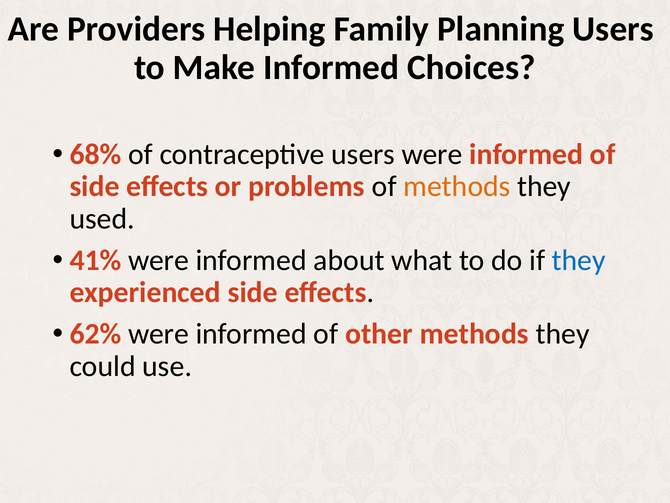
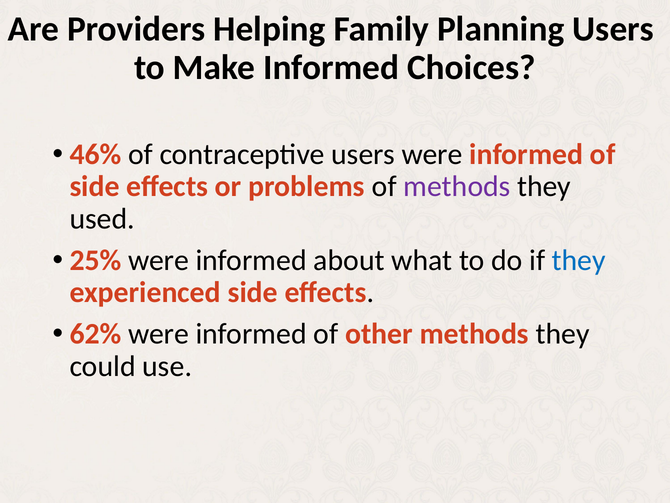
68%: 68% -> 46%
methods at (457, 186) colour: orange -> purple
41%: 41% -> 25%
